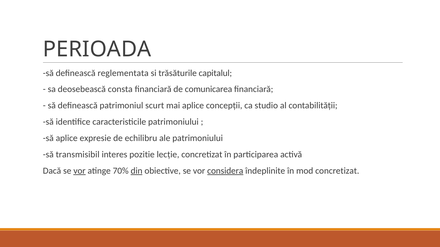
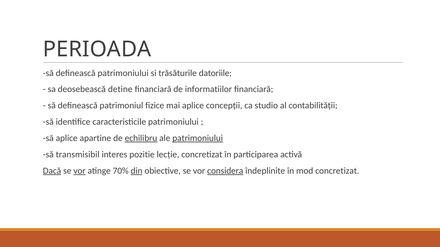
definească reglementata: reglementata -> patrimoniului
capitalul: capitalul -> datoriile
consta: consta -> detine
comunicarea: comunicarea -> informatiilor
scurt: scurt -> fizice
expresie: expresie -> apartine
echilibru underline: none -> present
patrimoniului at (198, 138) underline: none -> present
Dacă underline: none -> present
